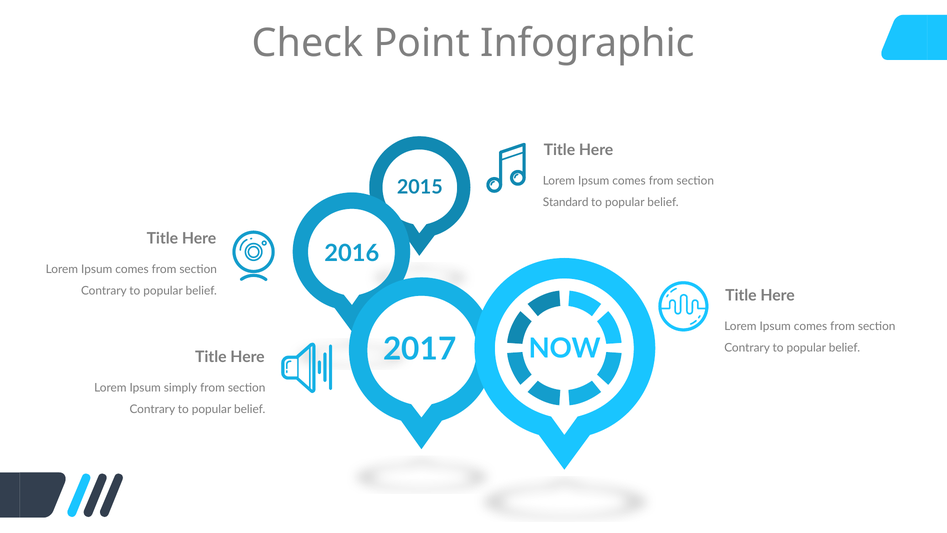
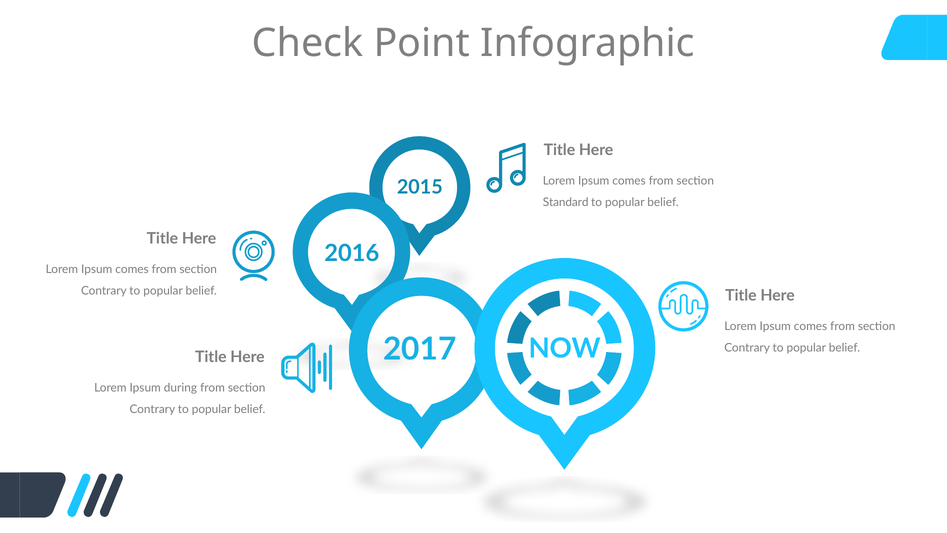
simply: simply -> during
